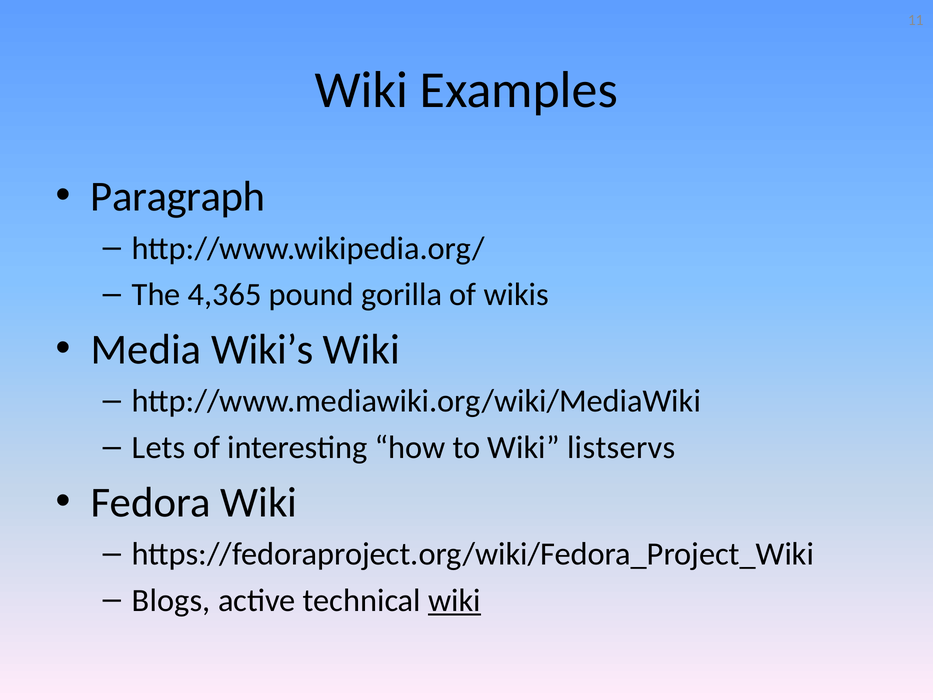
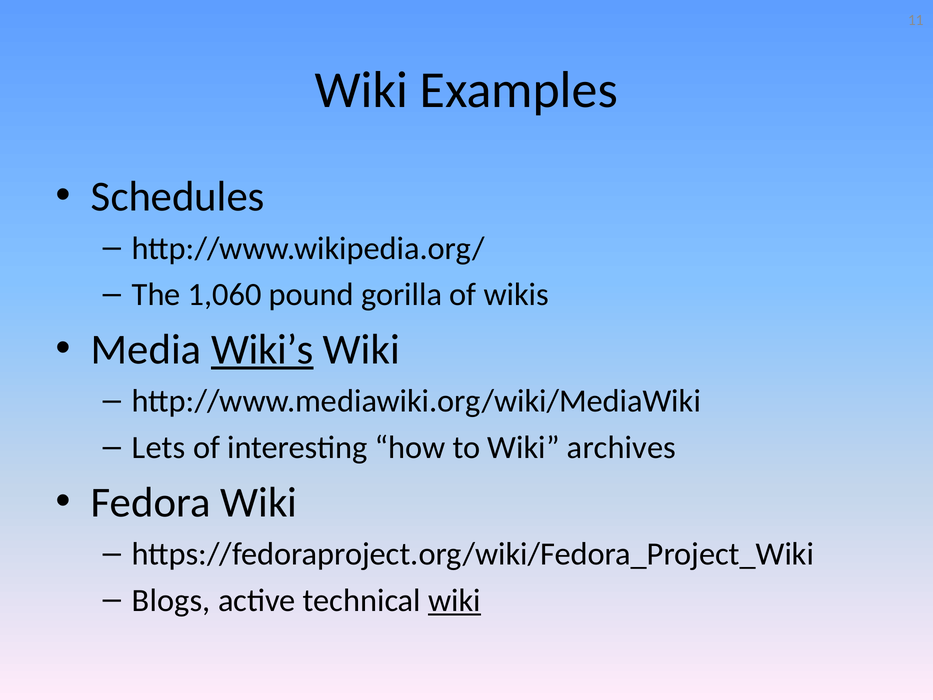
Paragraph: Paragraph -> Schedules
4,365: 4,365 -> 1,060
Wiki’s underline: none -> present
listservs: listservs -> archives
